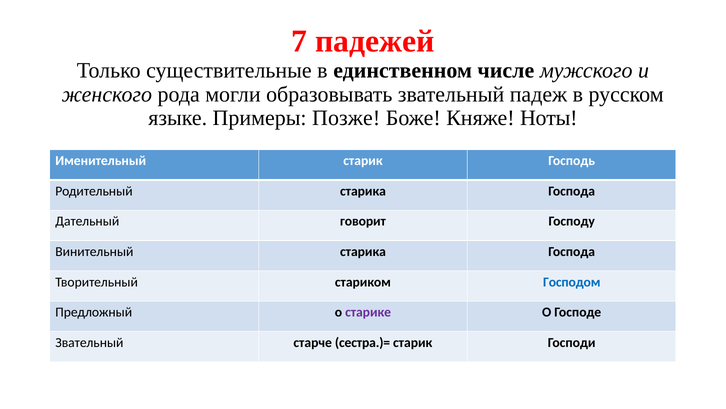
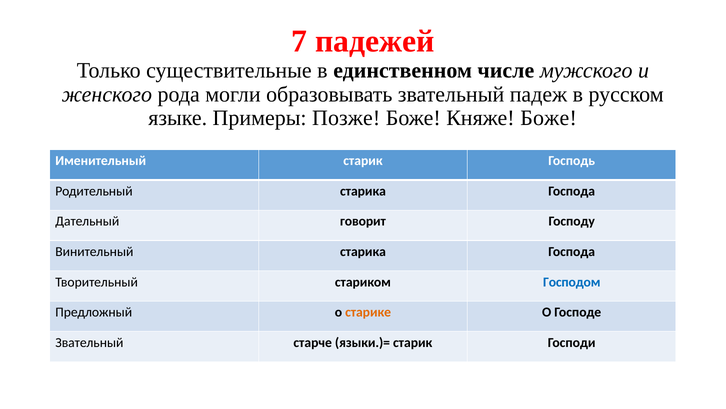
Княже Ноты: Ноты -> Боже
старике colour: purple -> orange
сестра.)=: сестра.)= -> языки.)=
